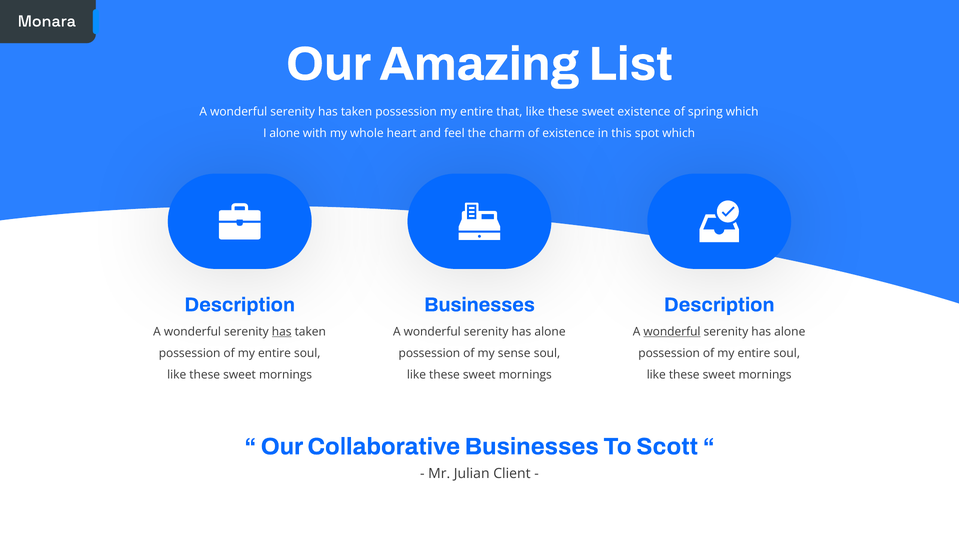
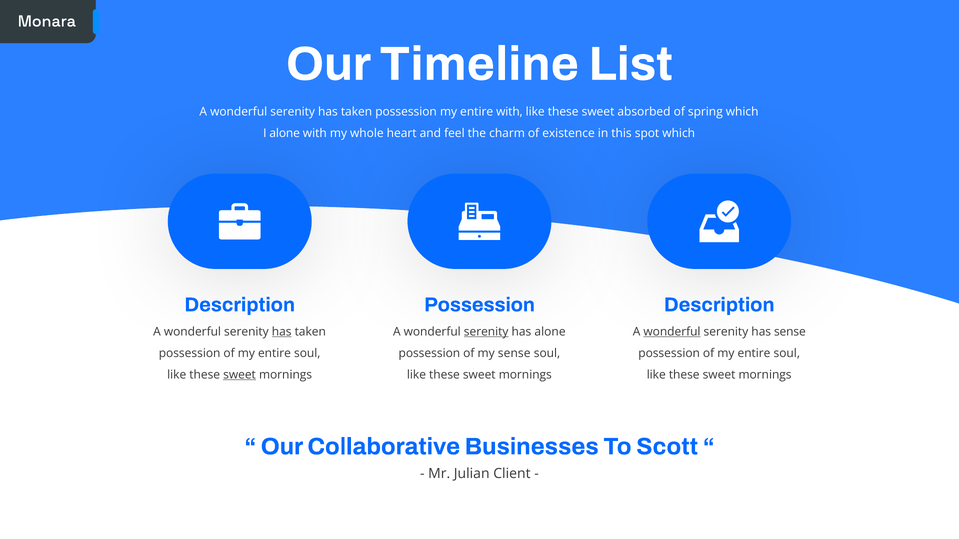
Amazing: Amazing -> Timeline
entire that: that -> with
sweet existence: existence -> absorbed
Businesses at (480, 305): Businesses -> Possession
serenity at (486, 332) underline: none -> present
alone at (790, 332): alone -> sense
sweet at (240, 375) underline: none -> present
